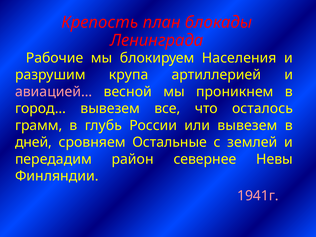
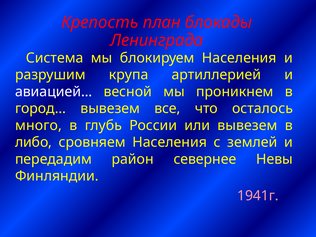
Рабочие: Рабочие -> Система
авиацией… colour: pink -> white
грамм: грамм -> много
дней: дней -> либо
сровняем Остальные: Остальные -> Населения
